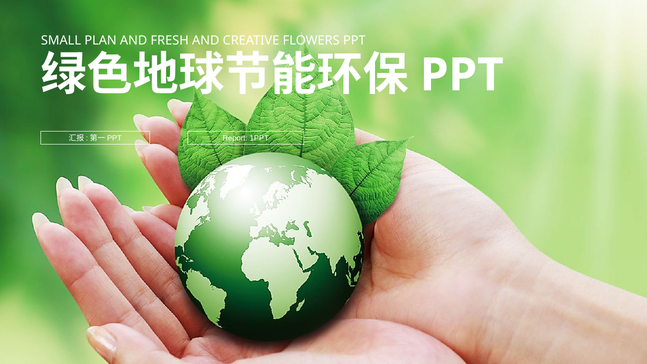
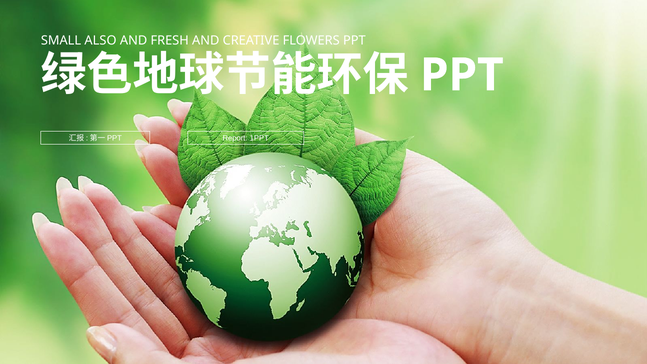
PLAN: PLAN -> ALSO
